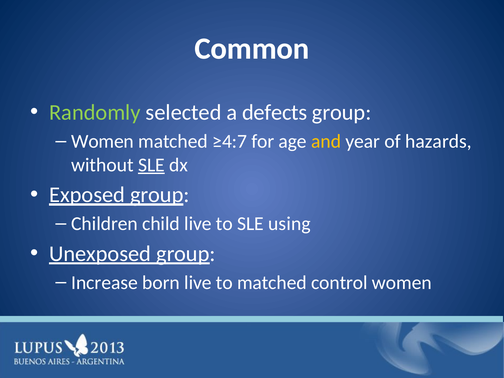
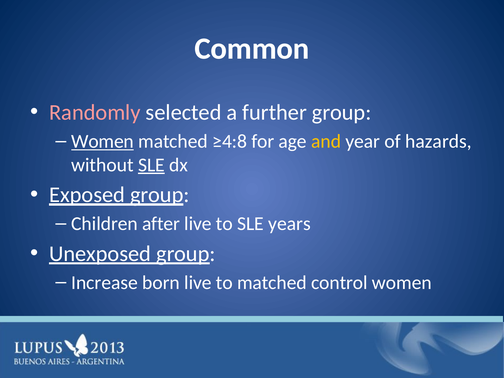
Randomly colour: light green -> pink
defects: defects -> further
Women at (103, 141) underline: none -> present
≥4:7: ≥4:7 -> ≥4:8
child: child -> after
using: using -> years
